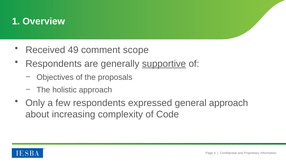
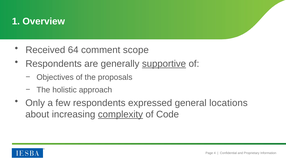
49: 49 -> 64
general approach: approach -> locations
complexity underline: none -> present
